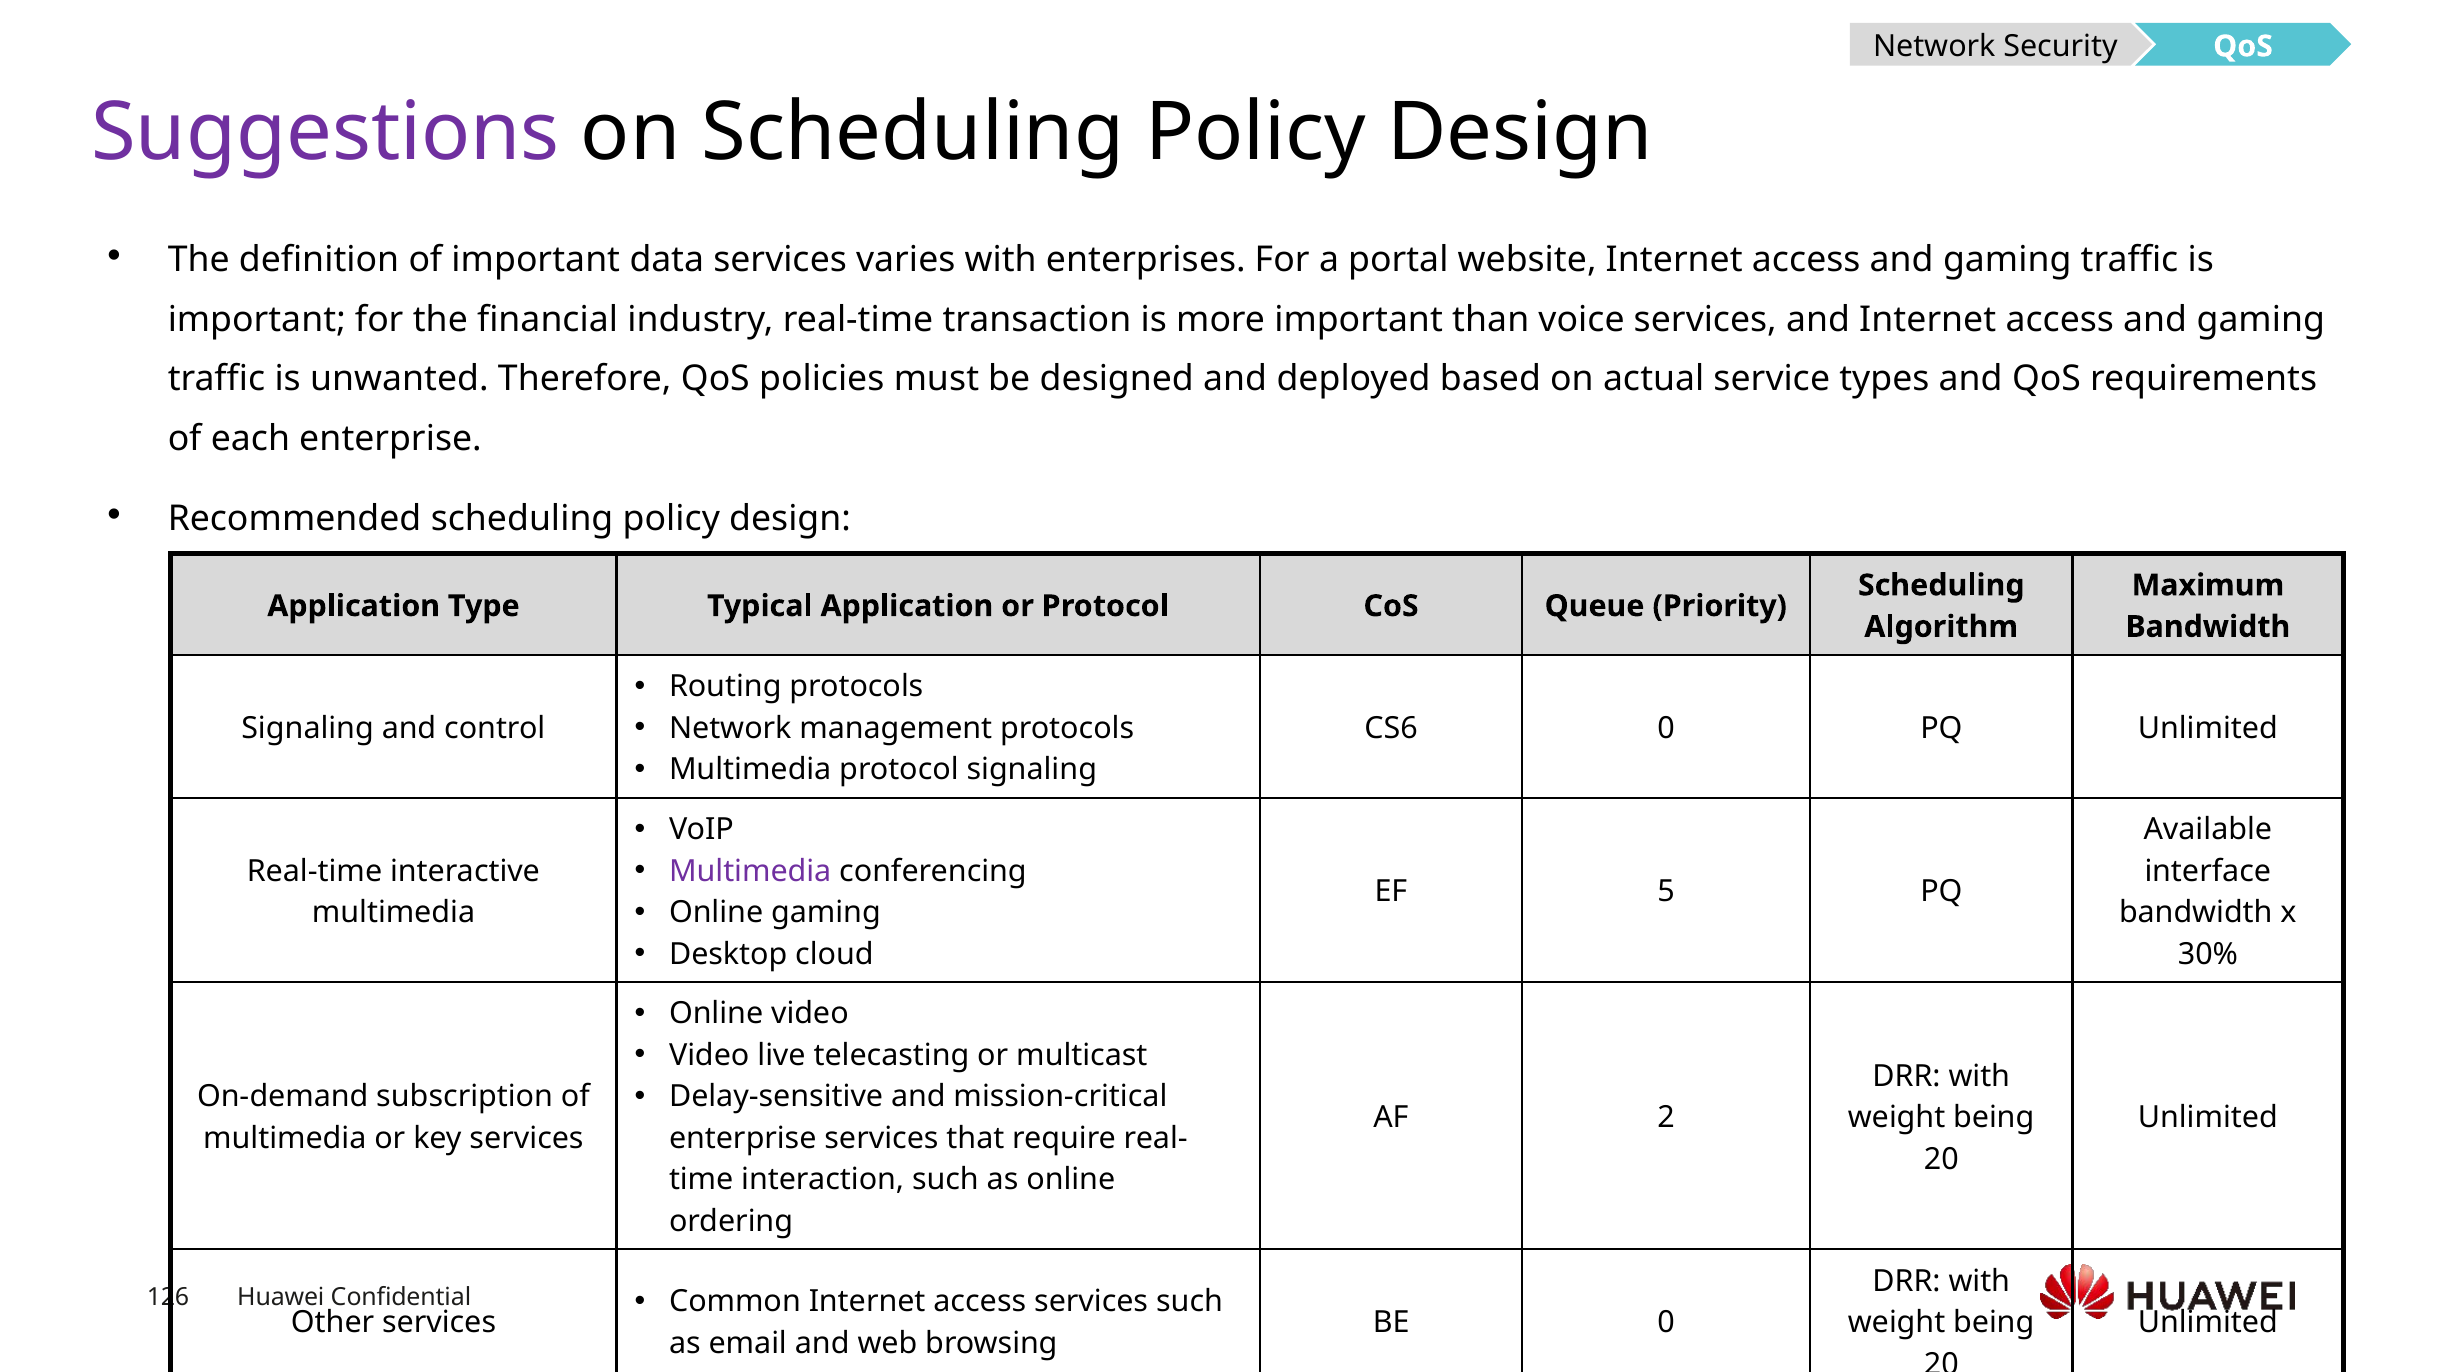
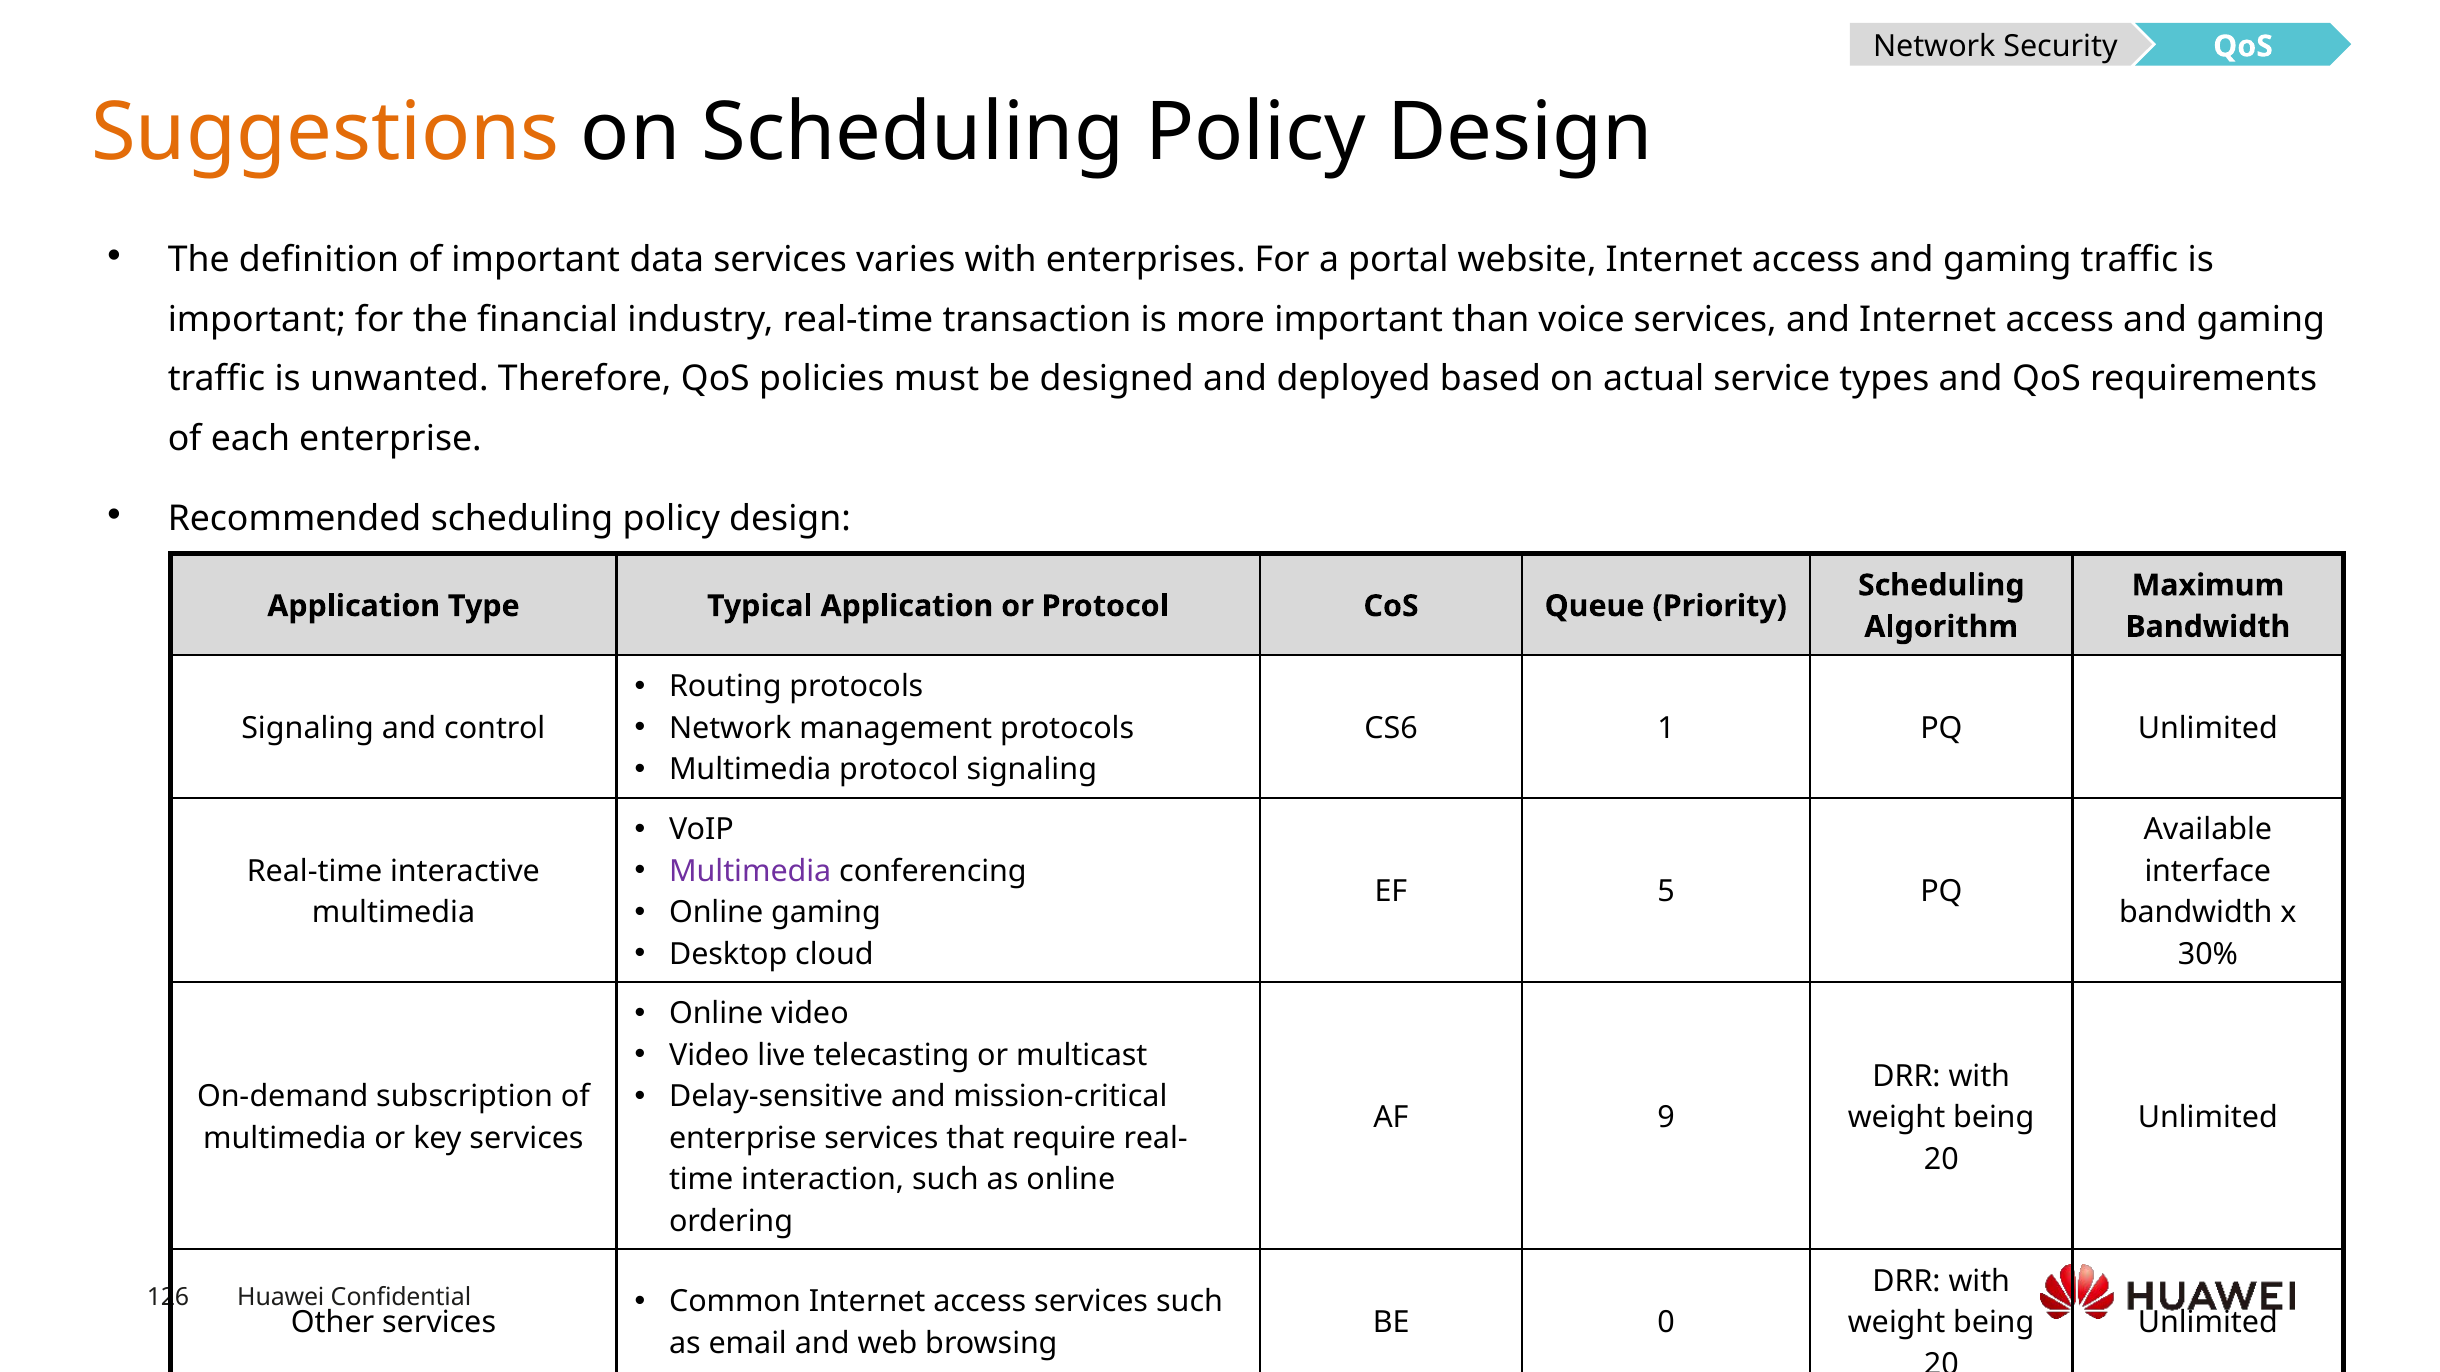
Suggestions colour: purple -> orange
CS6 0: 0 -> 1
2: 2 -> 9
